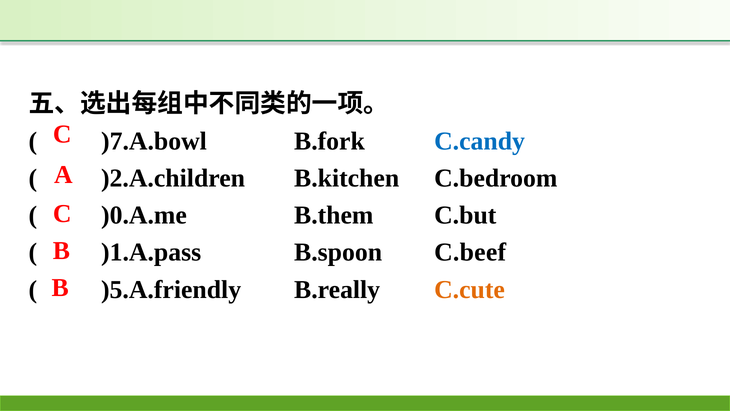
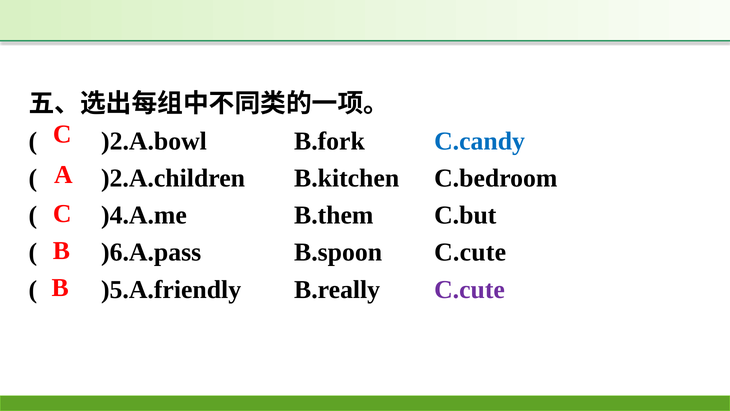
)7.A.bowl: )7.A.bowl -> )2.A.bowl
)0.A.me: )0.A.me -> )4.A.me
)1.A.pass: )1.A.pass -> )6.A.pass
B.spoon C.beef: C.beef -> C.cute
C.cute at (470, 289) colour: orange -> purple
